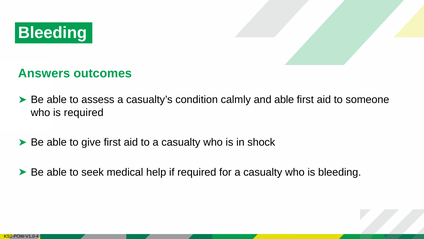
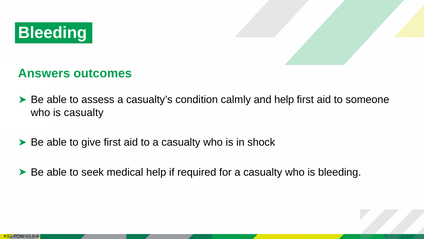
and able: able -> help
is required: required -> casualty
